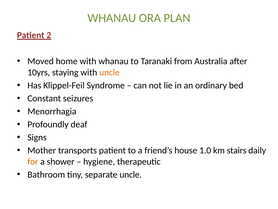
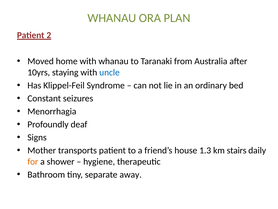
uncle at (109, 72) colour: orange -> blue
1.0: 1.0 -> 1.3
separate uncle: uncle -> away
